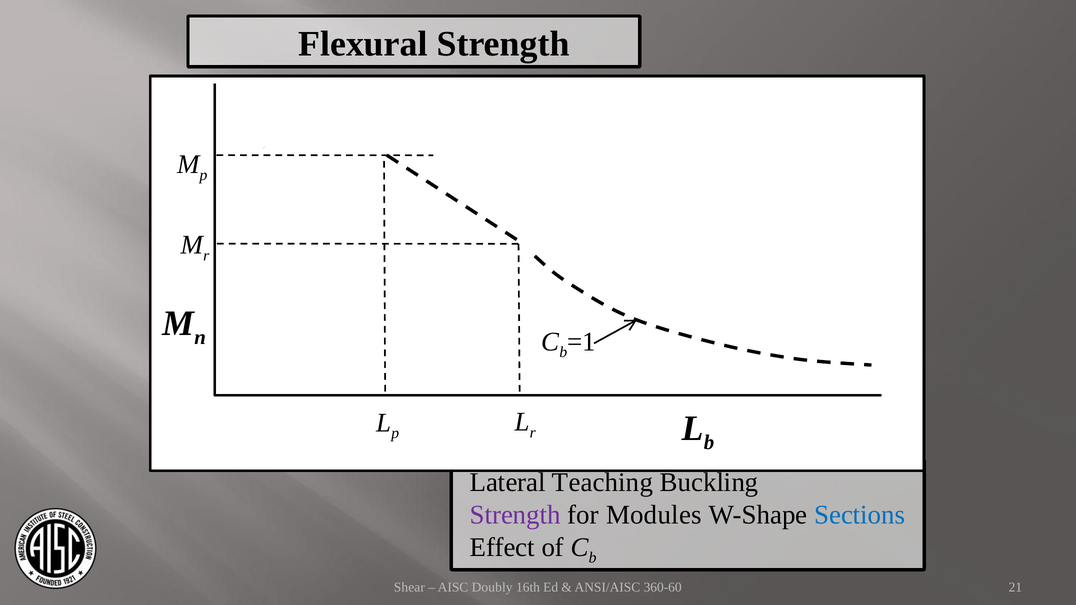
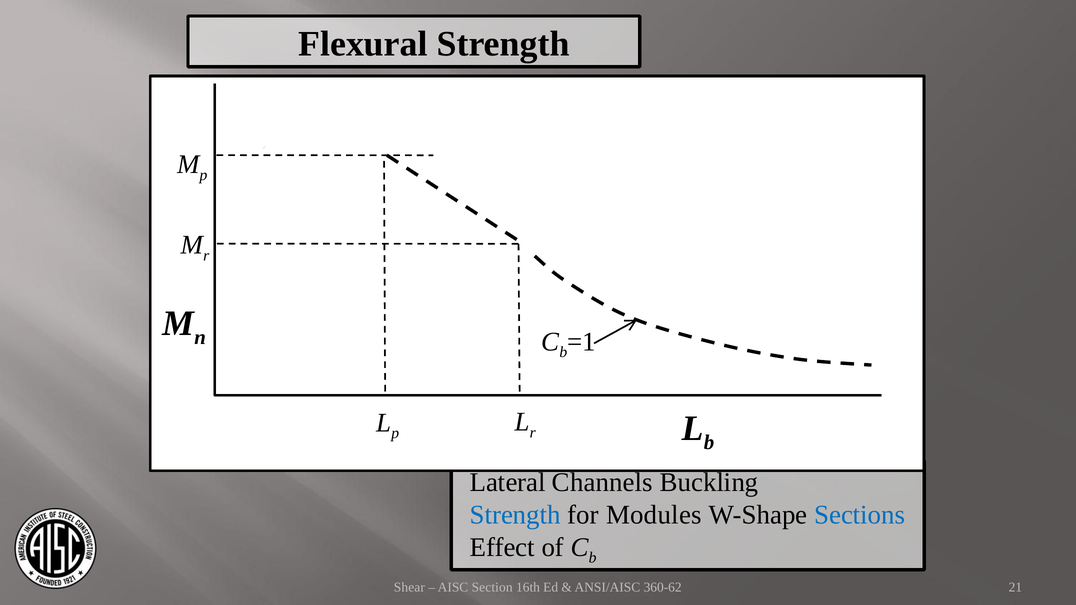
Teaching: Teaching -> Channels
Strength at (515, 515) colour: purple -> blue
Doubly: Doubly -> Section
360-60: 360-60 -> 360-62
